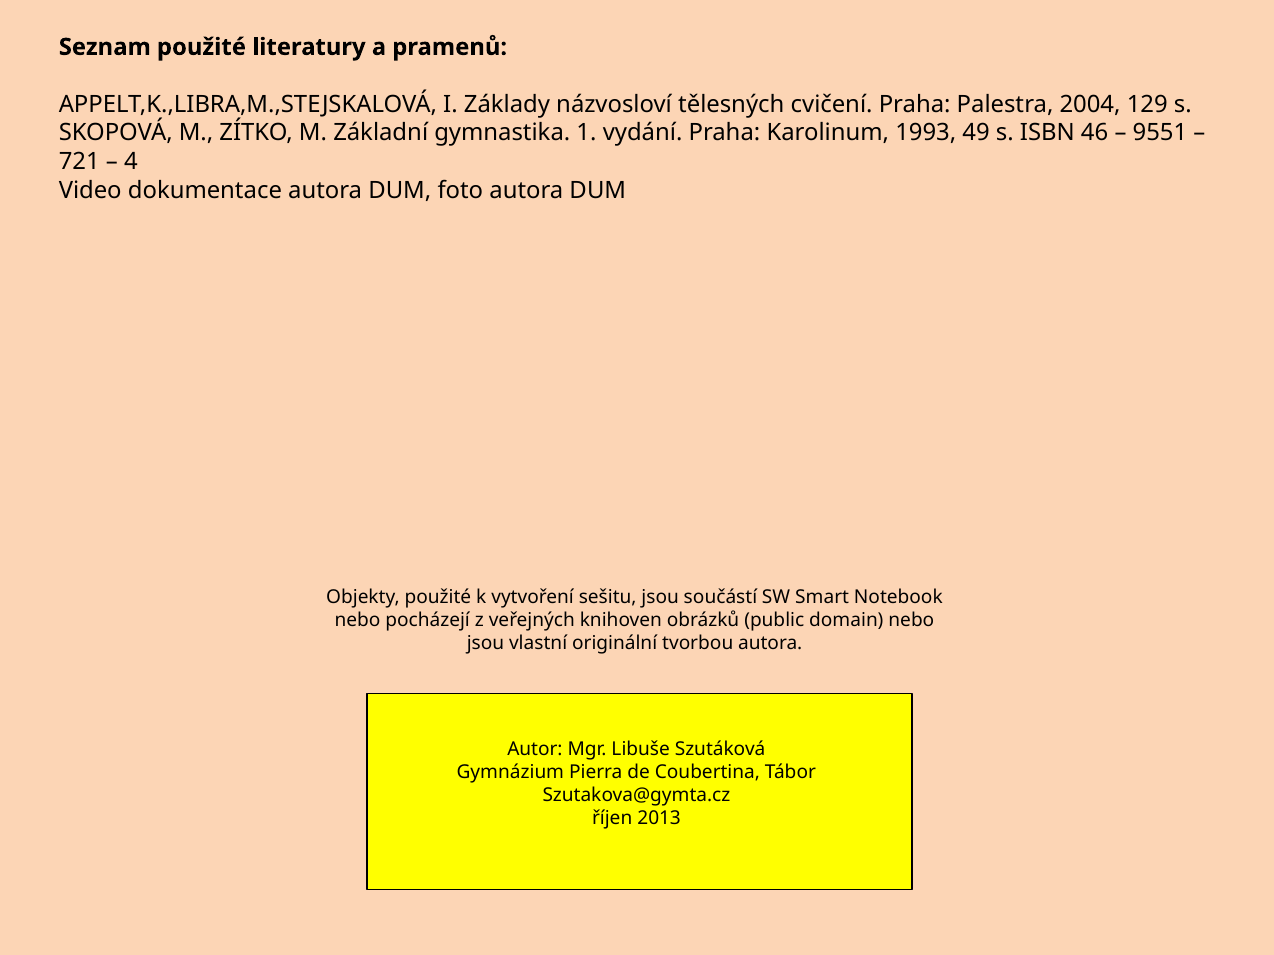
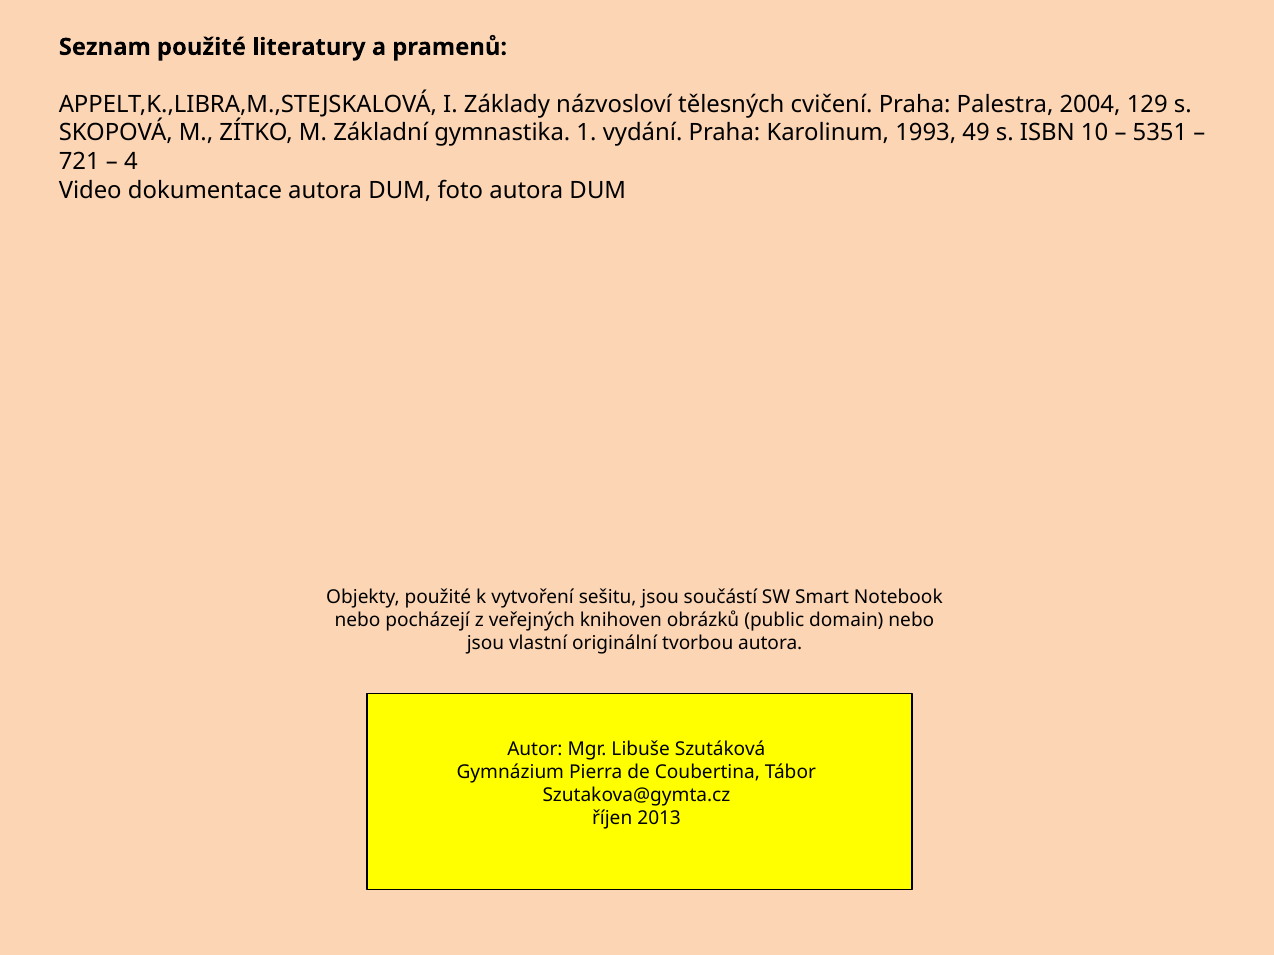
46: 46 -> 10
9551: 9551 -> 5351
